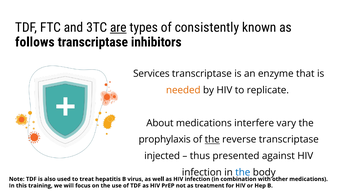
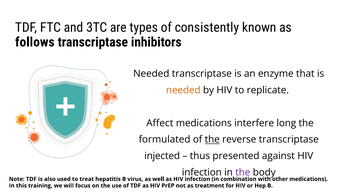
are underline: present -> none
Services at (151, 74): Services -> Needed
About: About -> Affect
vary: vary -> long
prophylaxis: prophylaxis -> formulated
the at (243, 172) colour: blue -> purple
